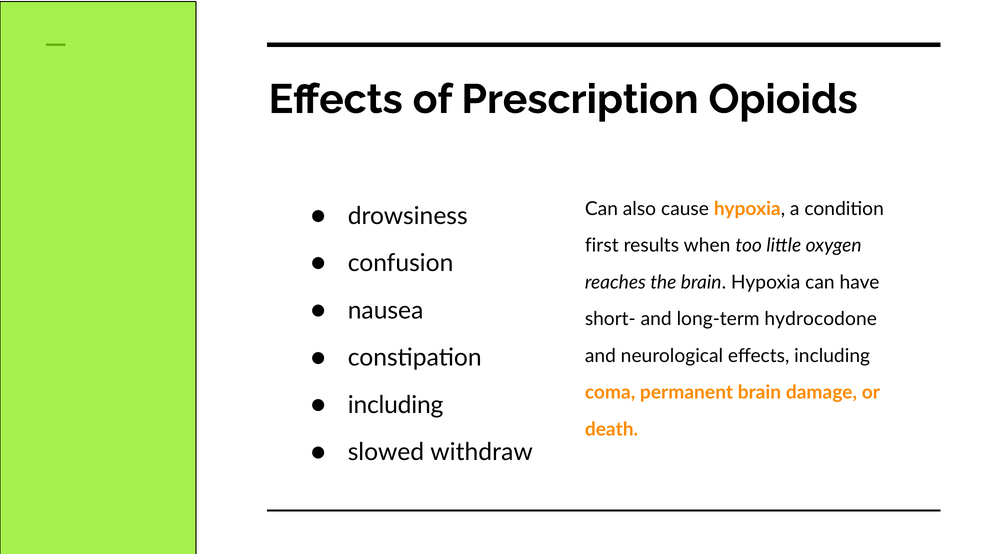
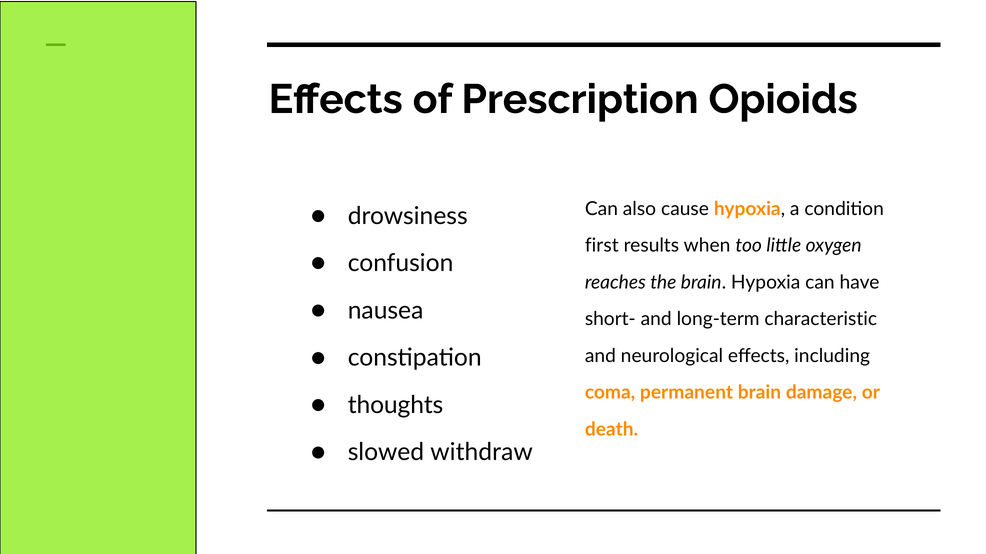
hydrocodone: hydrocodone -> characteristic
including at (396, 405): including -> thoughts
